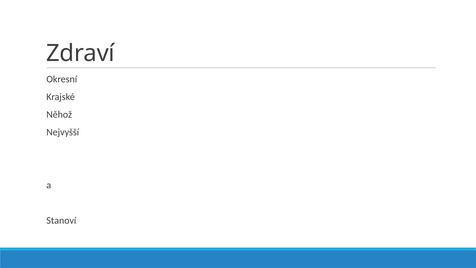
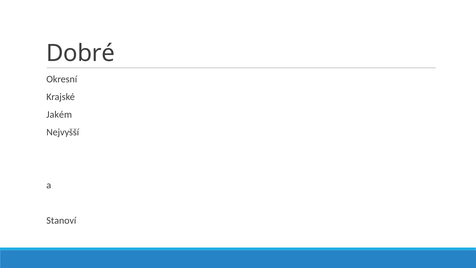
Zdraví: Zdraví -> Dobré
Něhož: Něhož -> Jakém
